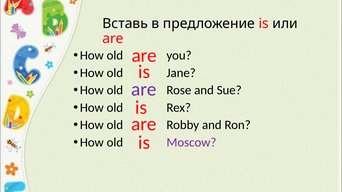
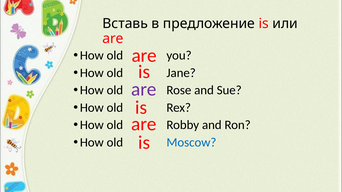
Moscow colour: purple -> blue
